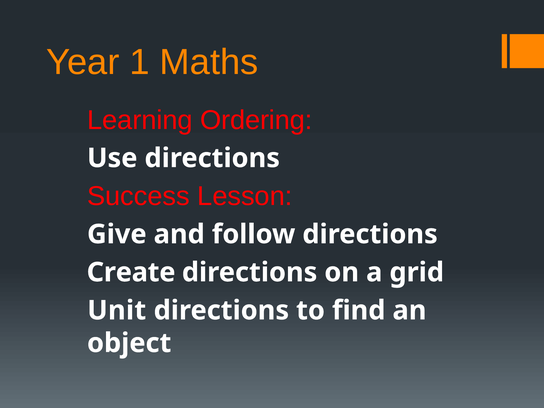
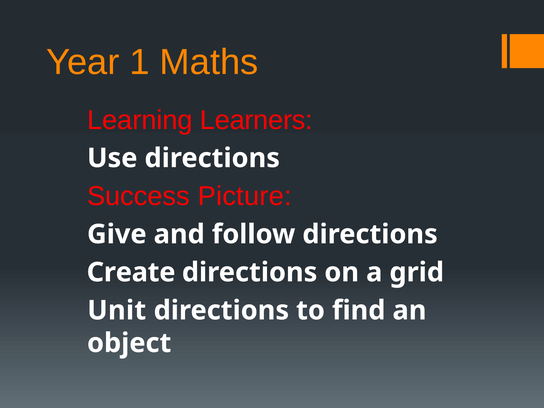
Ordering: Ordering -> Learners
Lesson: Lesson -> Picture
